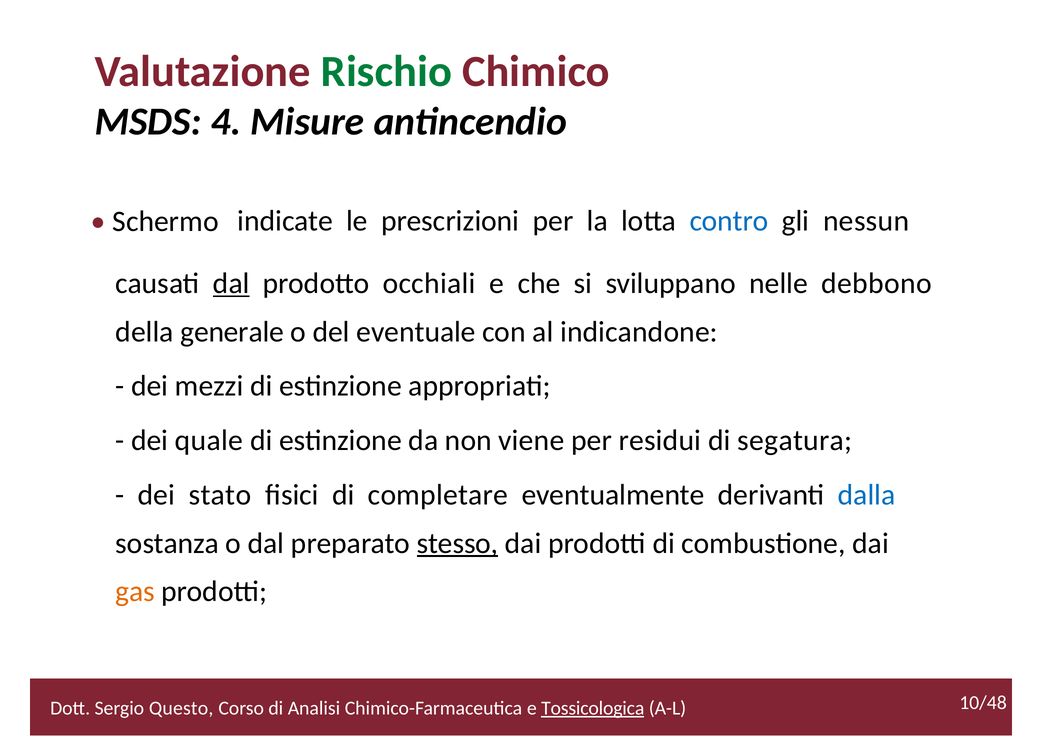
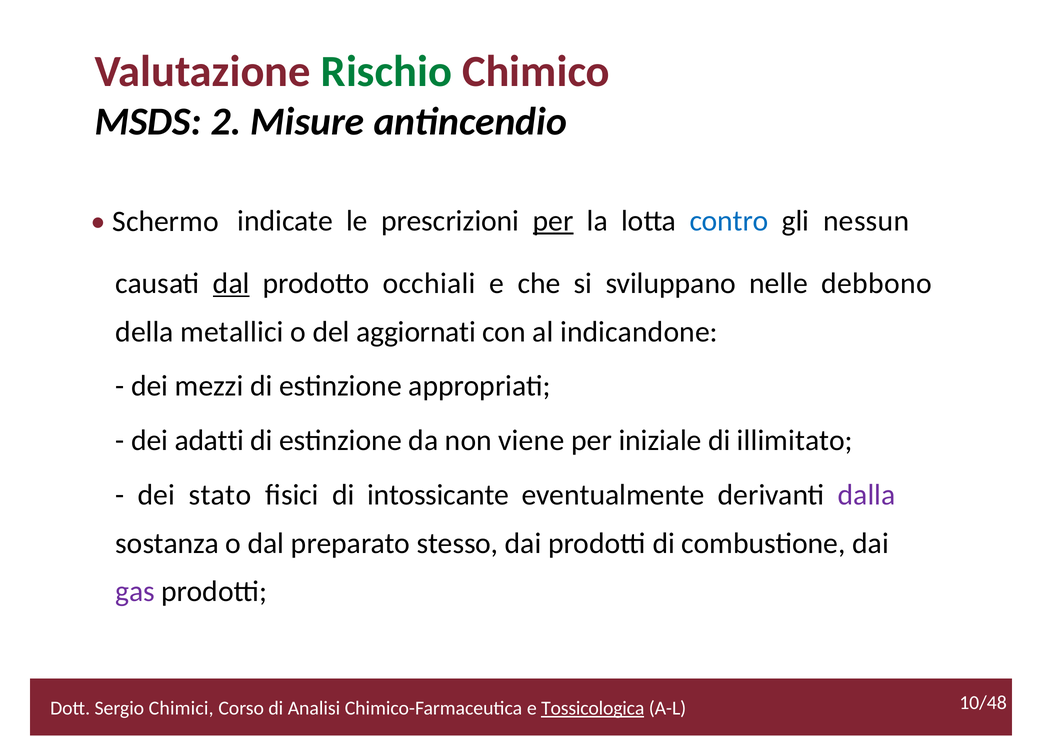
4: 4 -> 2
per at (553, 221) underline: none -> present
generale: generale -> metallici
eventuale: eventuale -> aggiornati
quale: quale -> adatti
residui: residui -> iniziale
segatura: segatura -> illimitato
completare: completare -> intossicante
dalla colour: blue -> purple
stesso underline: present -> none
gas colour: orange -> purple
Questo: Questo -> Chimici
